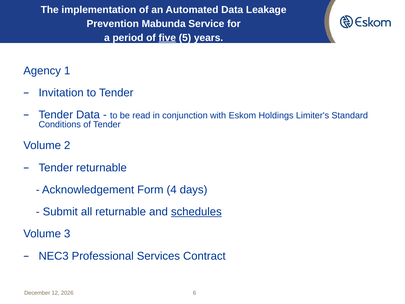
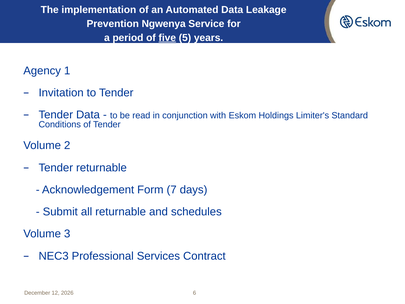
Mabunda: Mabunda -> Ngwenya
4: 4 -> 7
schedules underline: present -> none
